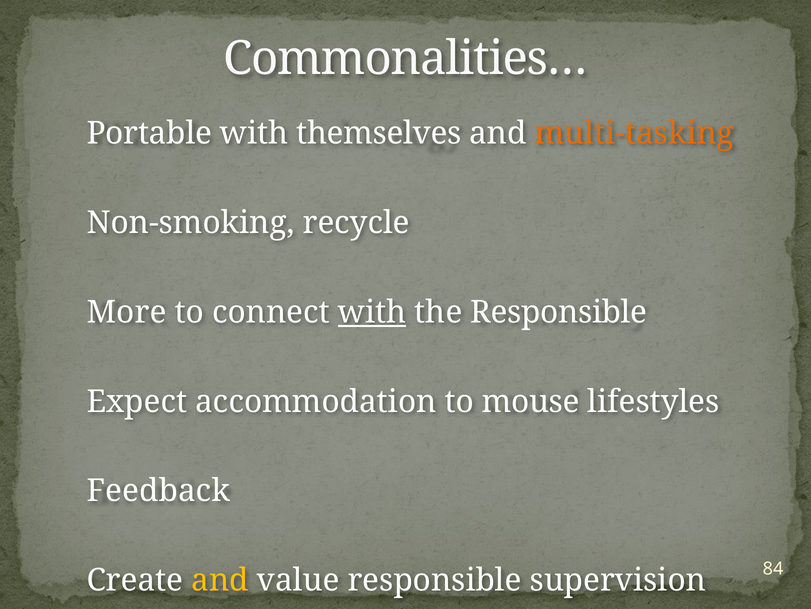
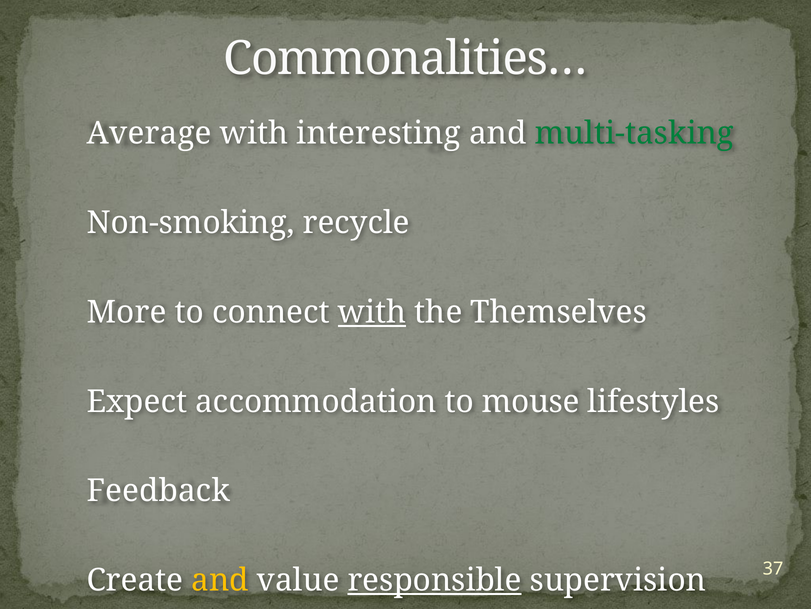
Portable: Portable -> Average
themselves: themselves -> interesting
multi-tasking colour: orange -> green
the Responsible: Responsible -> Themselves
responsible at (435, 580) underline: none -> present
84: 84 -> 37
